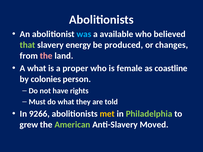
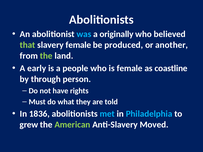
available: available -> originally
slavery energy: energy -> female
changes: changes -> another
the at (46, 56) colour: pink -> light green
A what: what -> early
proper: proper -> people
colonies: colonies -> through
9266: 9266 -> 1836
met colour: yellow -> light blue
Philadelphia colour: light green -> light blue
